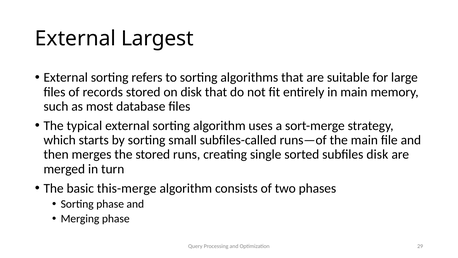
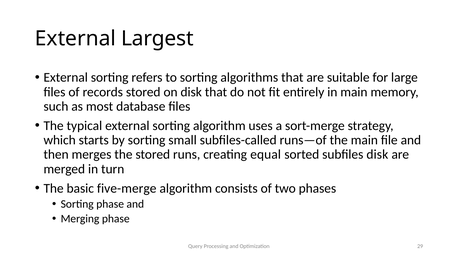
single: single -> equal
this-merge: this-merge -> five-merge
